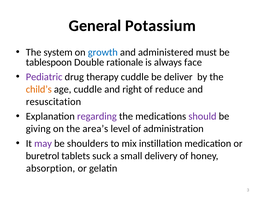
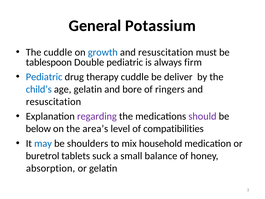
The system: system -> cuddle
administered at (166, 52): administered -> resuscitation
Double rationale: rationale -> pediatric
face: face -> firm
Pediatric at (44, 77) colour: purple -> blue
child’s colour: orange -> blue
age cuddle: cuddle -> gelatin
right: right -> bore
reduce: reduce -> ringers
giving: giving -> below
administration: administration -> compatibilities
may colour: purple -> blue
instillation: instillation -> household
delivery: delivery -> balance
